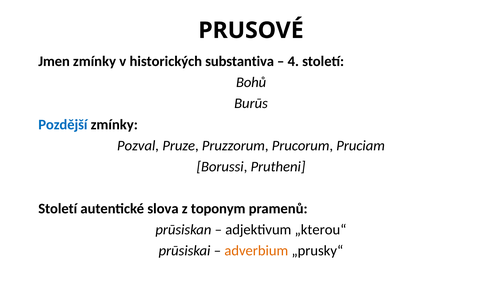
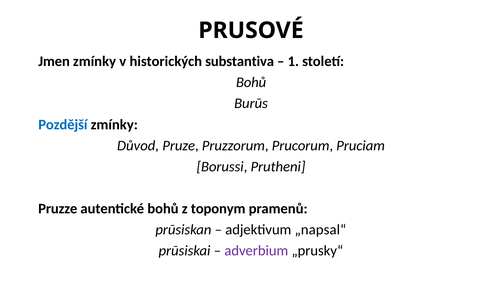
4: 4 -> 1
Pozval: Pozval -> Důvod
Století at (58, 209): Století -> Pruzze
autentické slova: slova -> bohů
„kterou“: „kterou“ -> „napsal“
adverbium colour: orange -> purple
